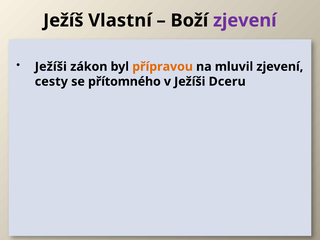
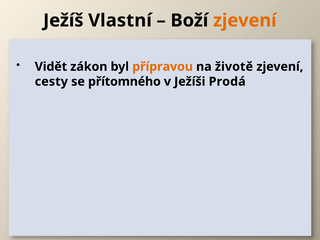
zjevení at (245, 20) colour: purple -> orange
Ježíši at (51, 67): Ježíši -> Vidět
mluvil: mluvil -> životě
Dceru: Dceru -> Prodá
